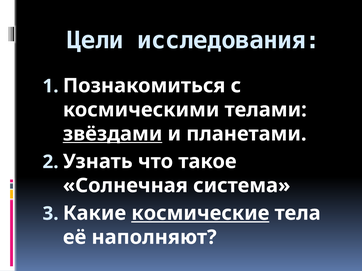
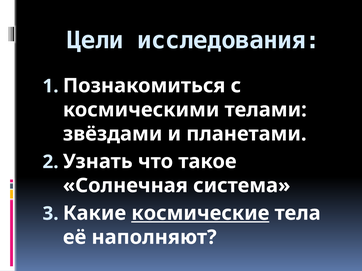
звёздами underline: present -> none
